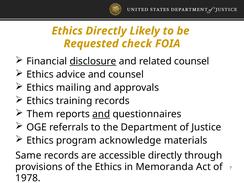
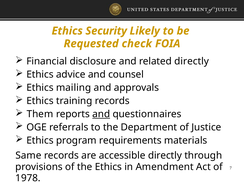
Ethics Directly: Directly -> Security
disclosure underline: present -> none
related counsel: counsel -> directly
acknowledge: acknowledge -> requirements
Memoranda: Memoranda -> Amendment
